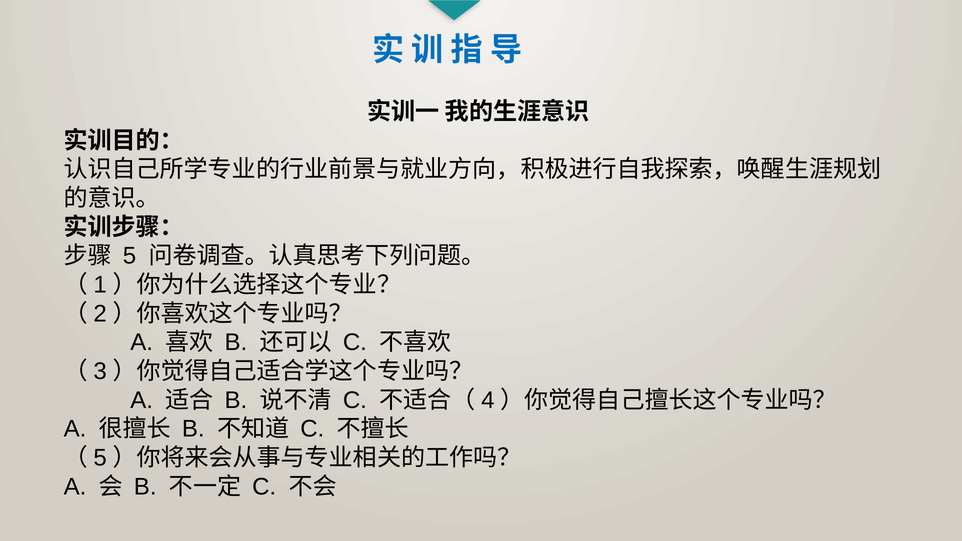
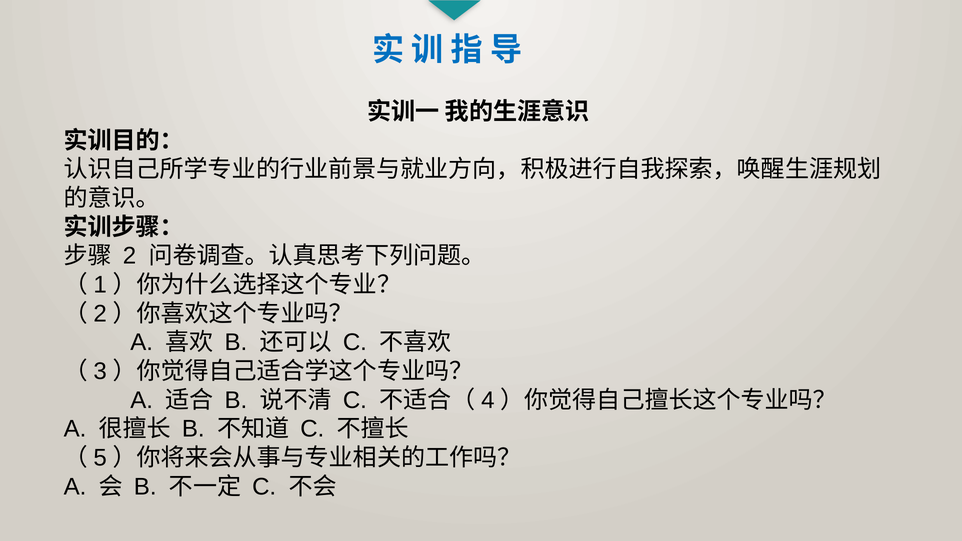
5: 5 -> 2
